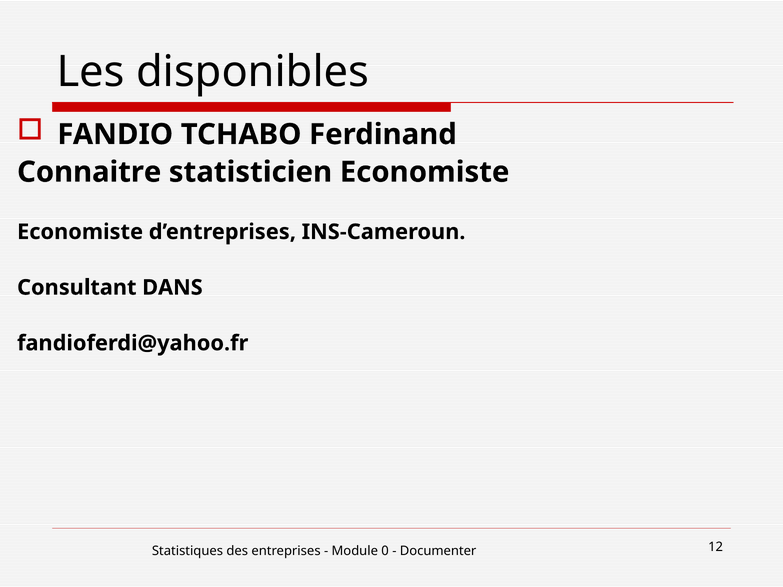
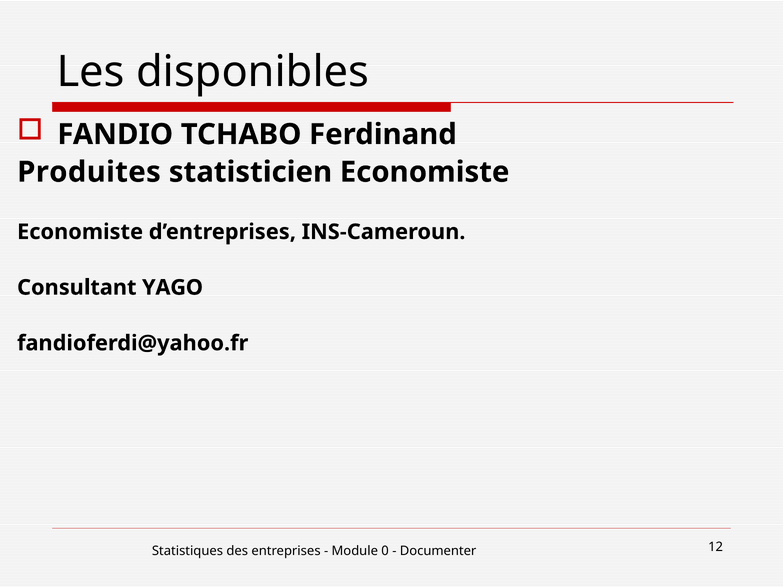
Connaitre: Connaitre -> Produites
DANS: DANS -> YAGO
